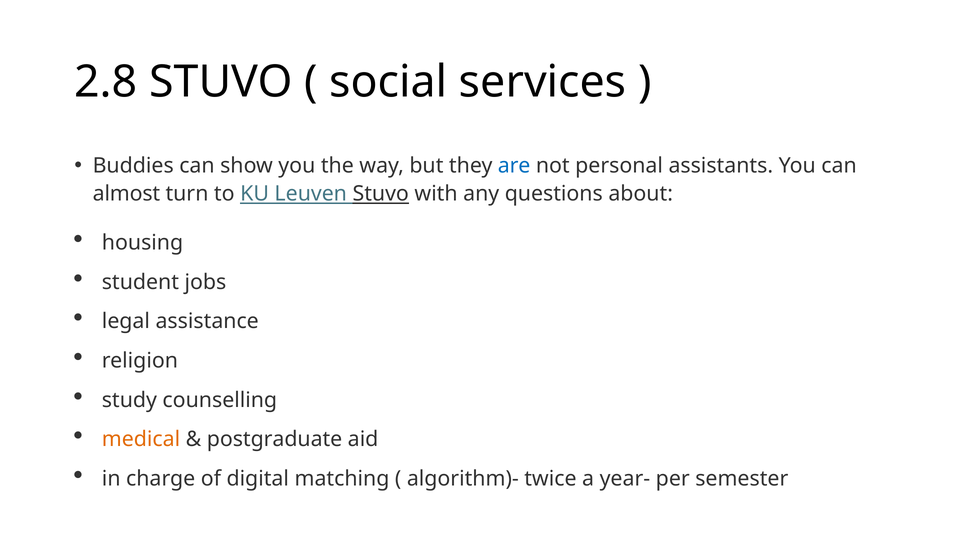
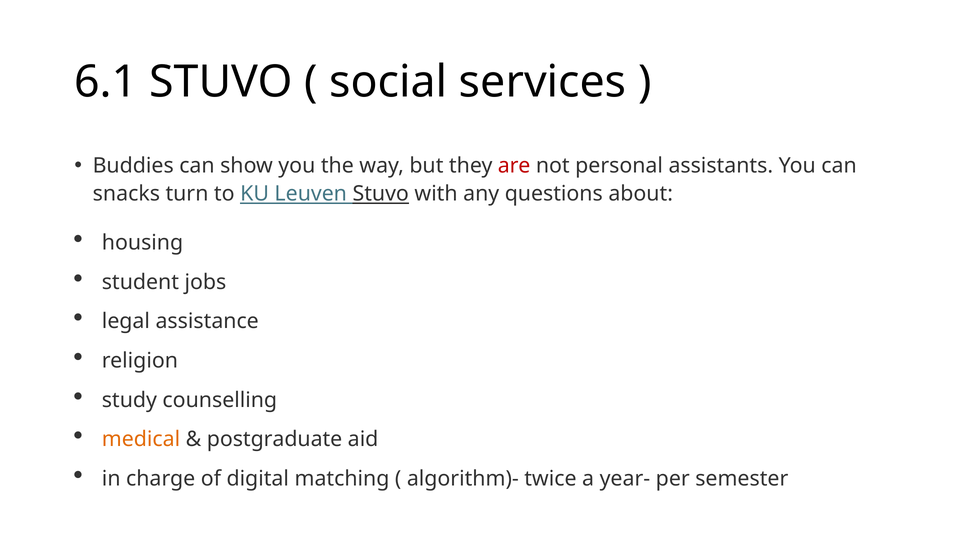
2.8: 2.8 -> 6.1
are colour: blue -> red
almost: almost -> snacks
